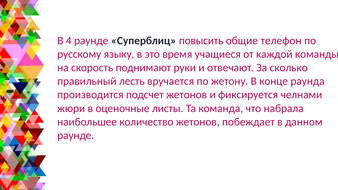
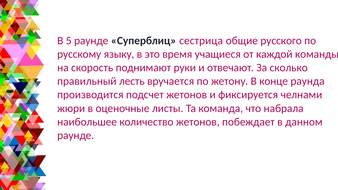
4: 4 -> 5
повысить: повысить -> сестрица
телефон: телефон -> русского
